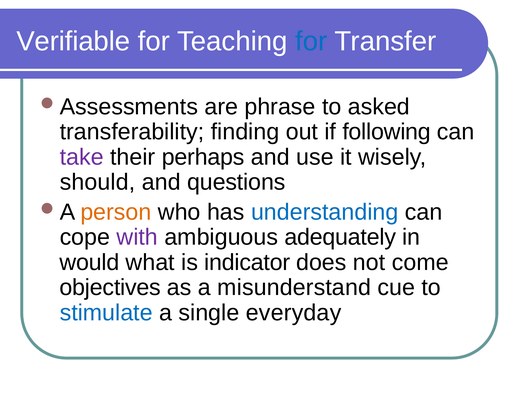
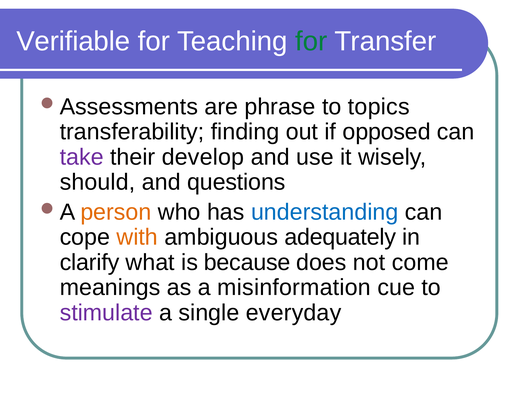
for at (311, 41) colour: blue -> green
asked: asked -> topics
following: following -> opposed
perhaps: perhaps -> develop
with colour: purple -> orange
would: would -> clarify
indicator: indicator -> because
objectives: objectives -> meanings
misunderstand: misunderstand -> misinformation
stimulate colour: blue -> purple
